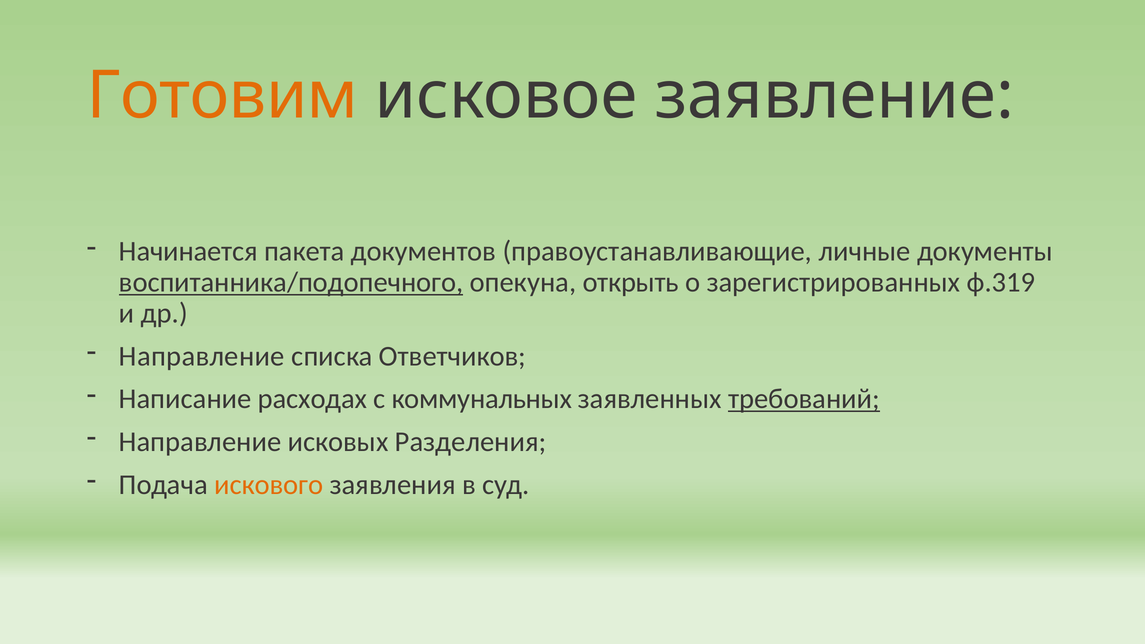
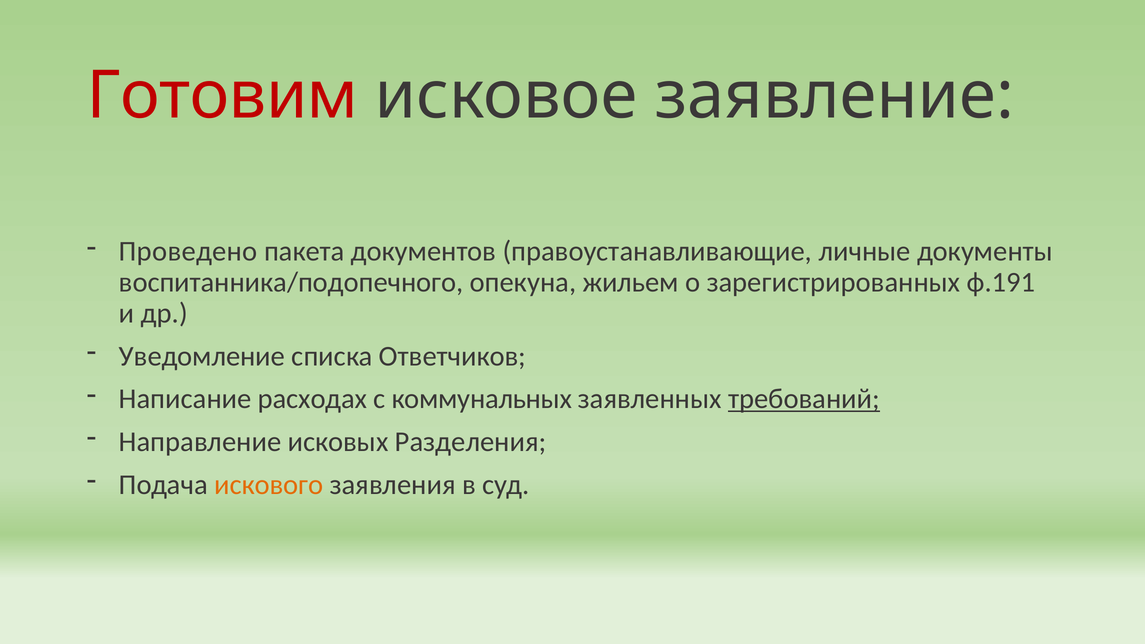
Готовим colour: orange -> red
Начинается: Начинается -> Проведено
воспитанника/подопечного underline: present -> none
открыть: открыть -> жильем
ф.319: ф.319 -> ф.191
Направление at (202, 356): Направление -> Уведомление
